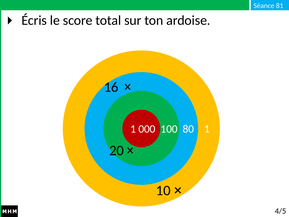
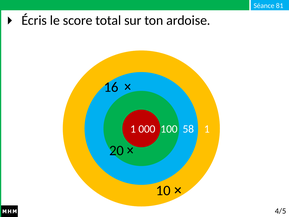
80: 80 -> 58
